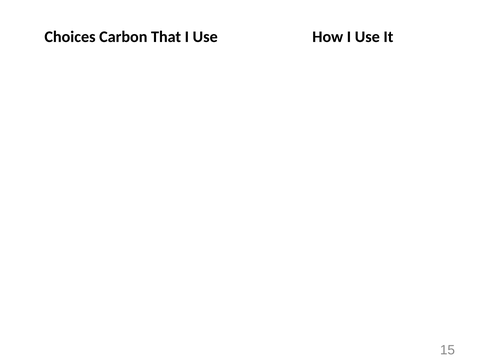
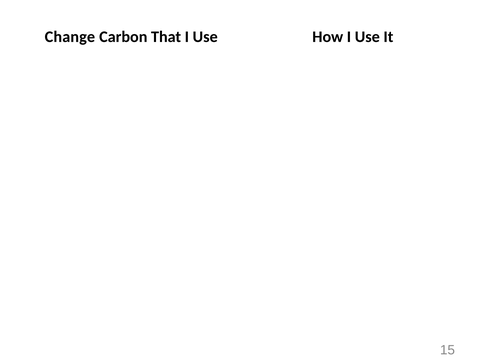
Choices: Choices -> Change
